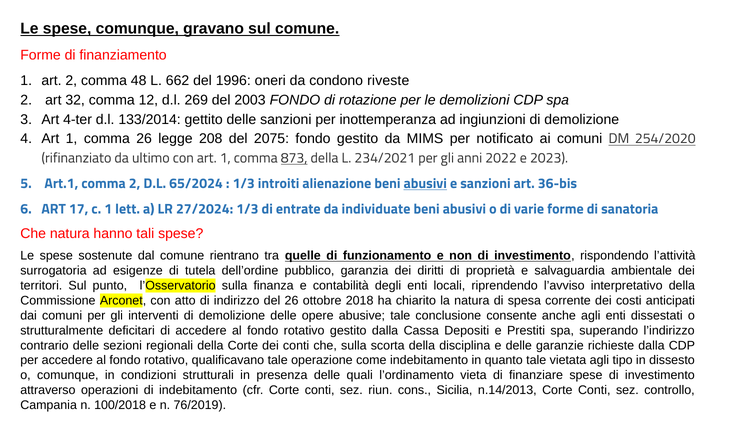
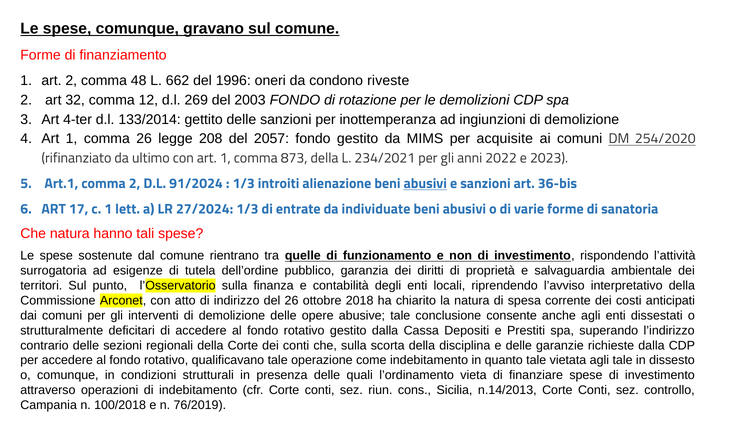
2075: 2075 -> 2057
notificato: notificato -> acquisite
873 underline: present -> none
65/2024: 65/2024 -> 91/2024
agli tipo: tipo -> tale
